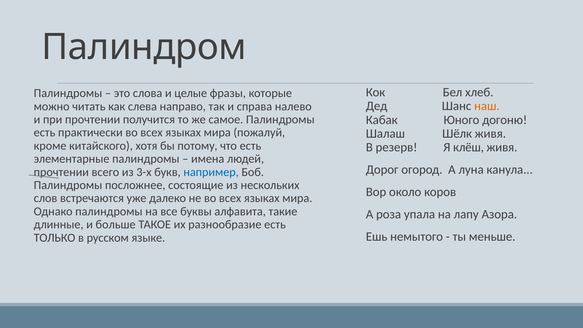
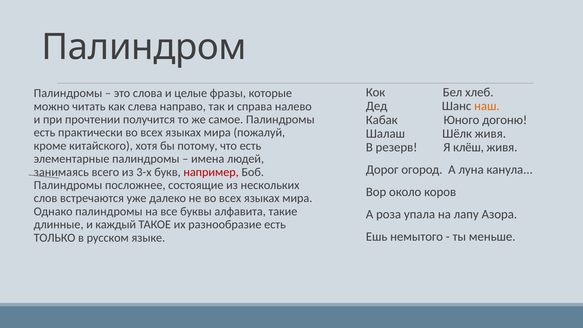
прочтении at (61, 172): прочтении -> занимаясь
например colour: blue -> red
больше: больше -> каждый
